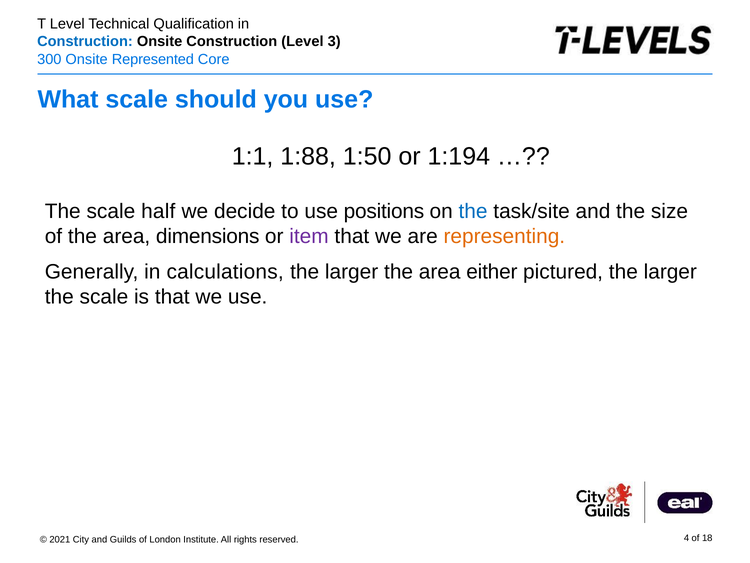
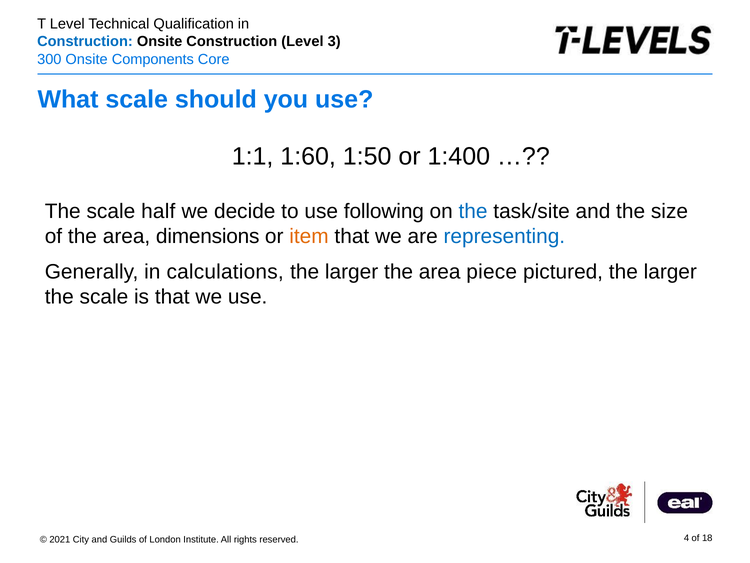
Represented: Represented -> Components
1:88: 1:88 -> 1:60
1:194: 1:194 -> 1:400
positions: positions -> following
item colour: purple -> orange
representing colour: orange -> blue
either: either -> piece
